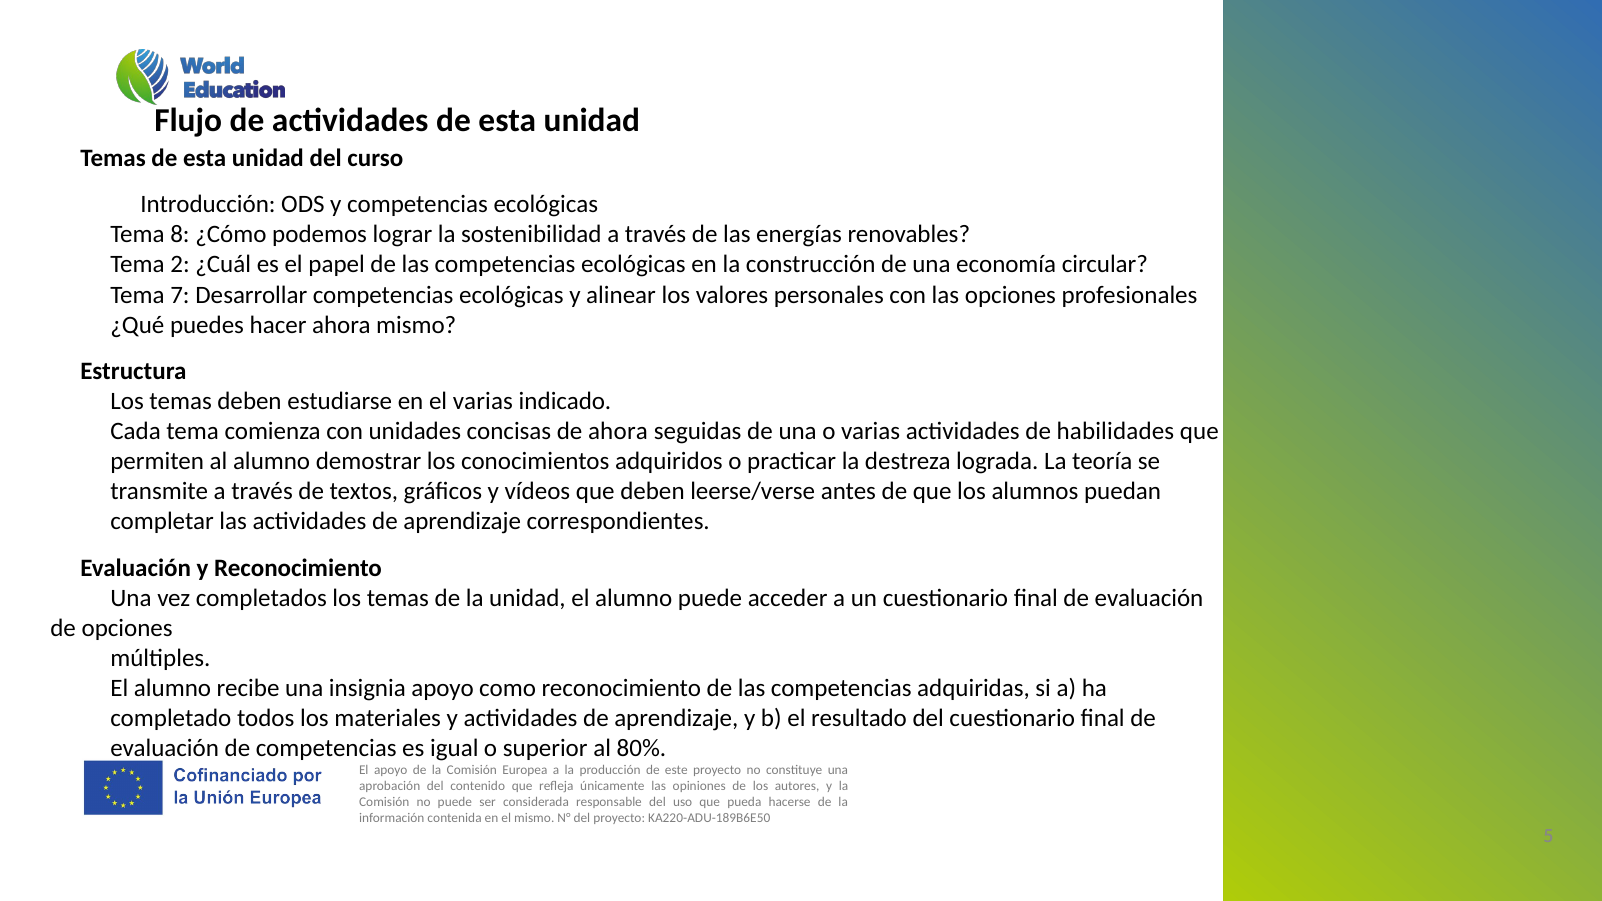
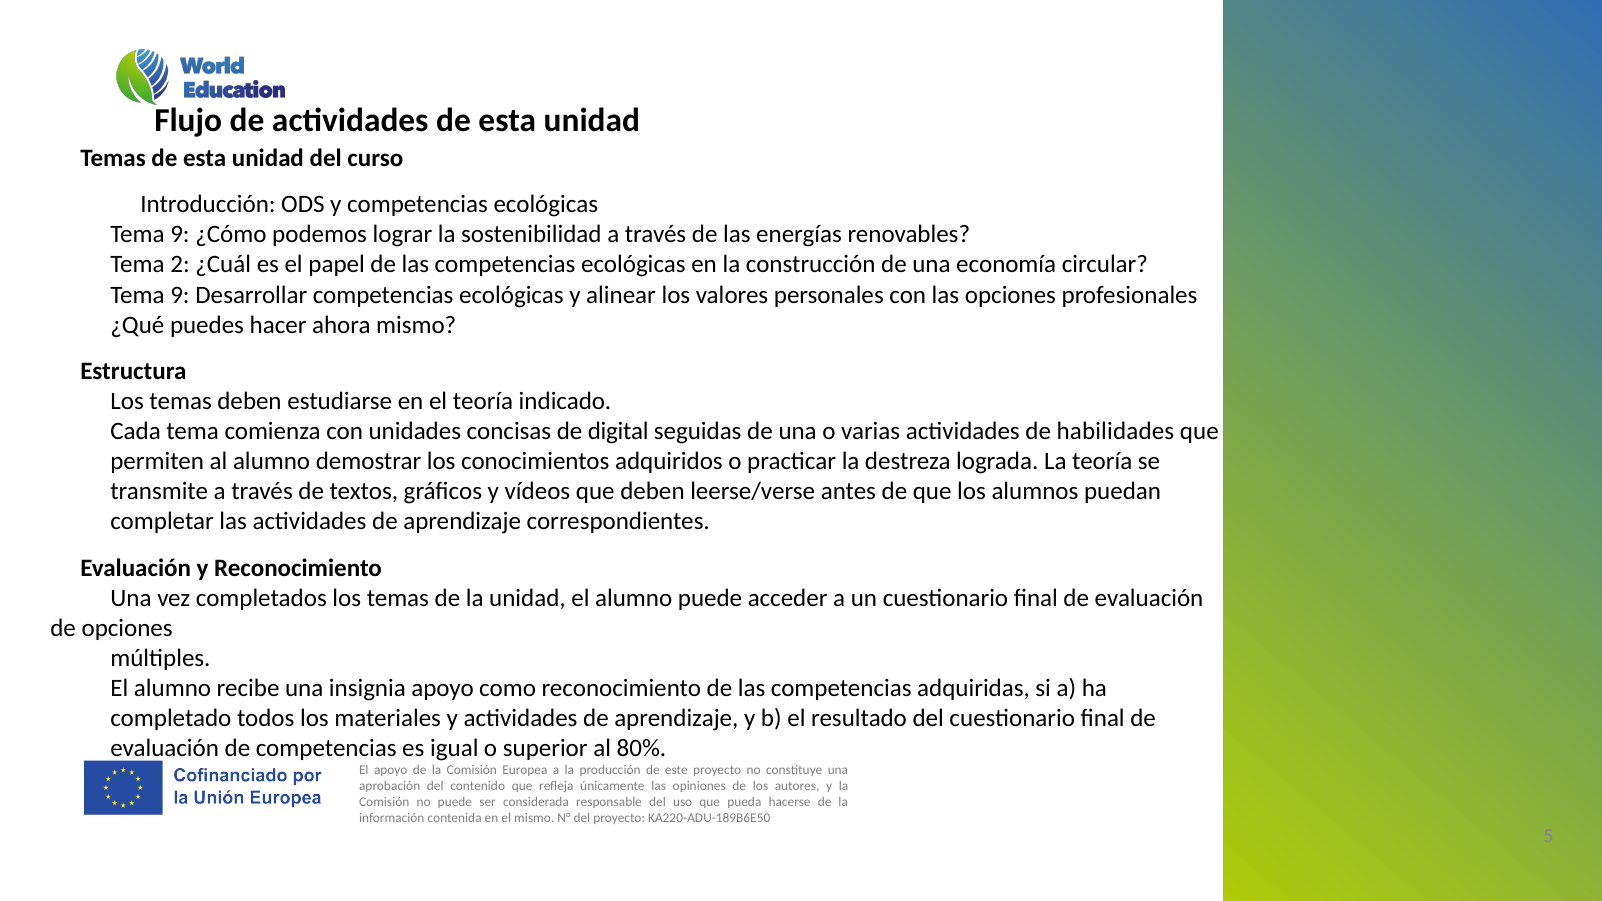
8 at (180, 235): 8 -> 9
7 at (180, 295): 7 -> 9
el varias: varias -> teoría
de ahora: ahora -> digital
